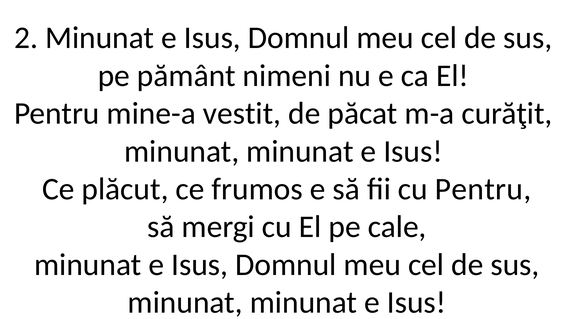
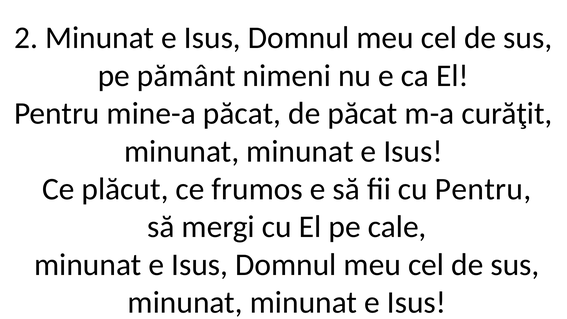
mine-a vestit: vestit -> păcat
